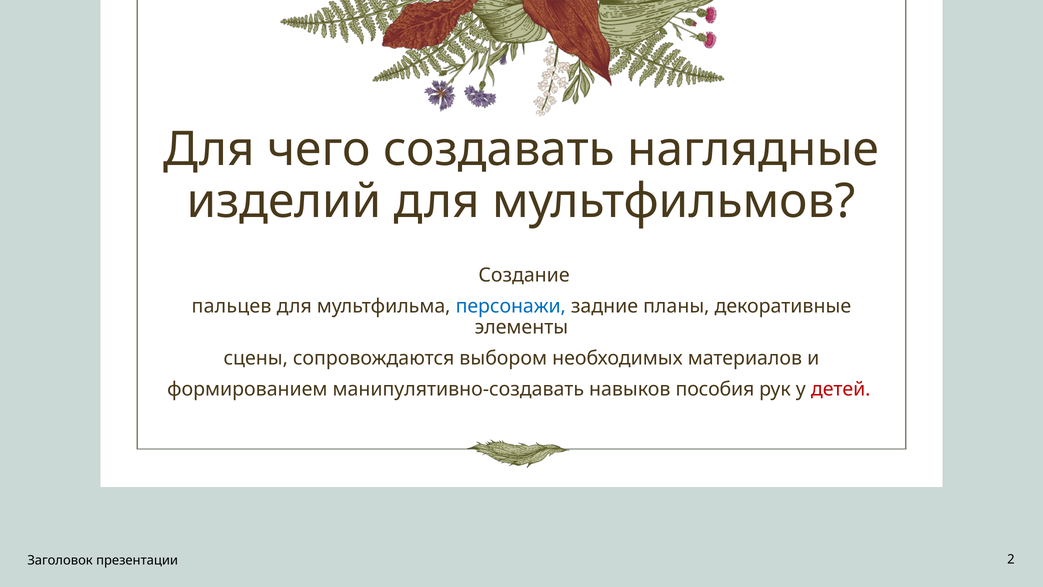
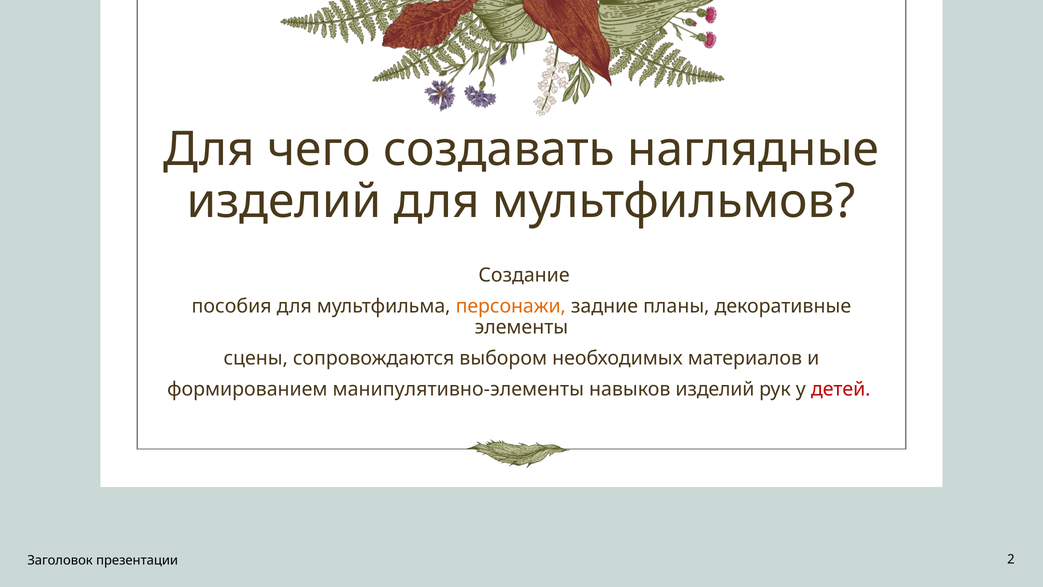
пальцев: пальцев -> пособия
персонажи colour: blue -> orange
манипулятивно-создавать: манипулятивно-создавать -> манипулятивно-элементы
навыков пособия: пособия -> изделий
